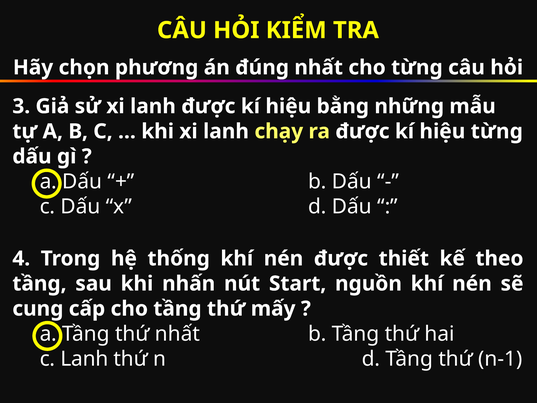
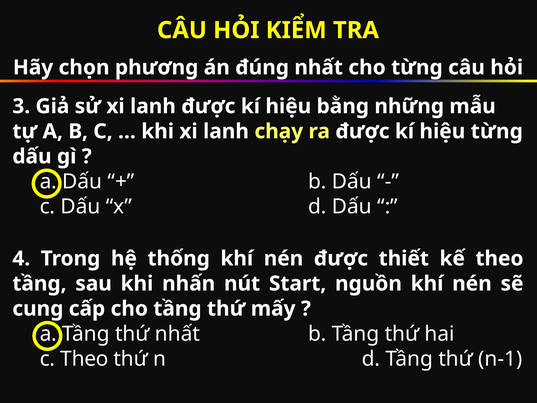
c Lanh: Lanh -> Theo
